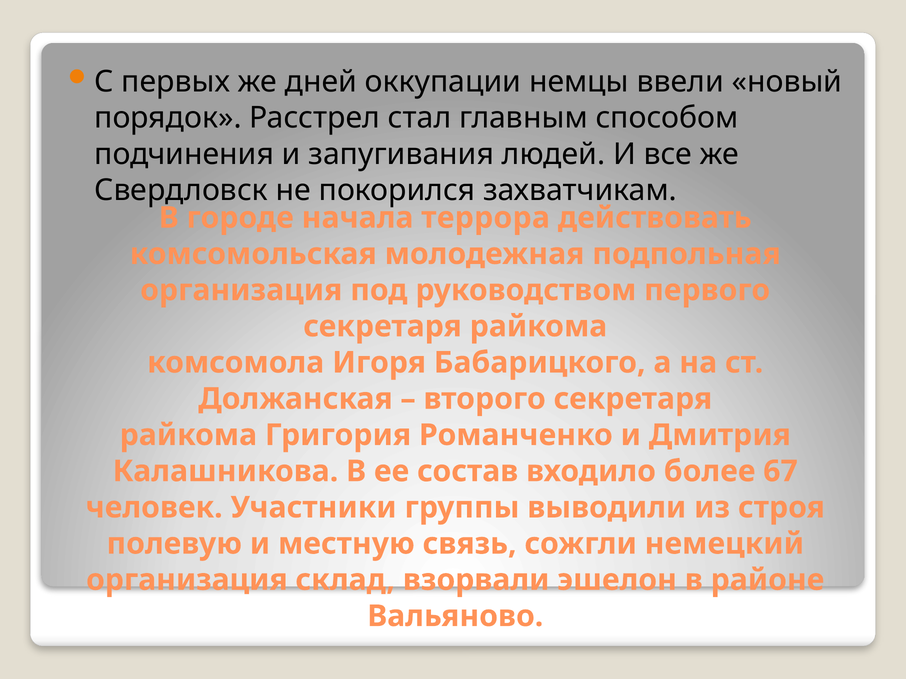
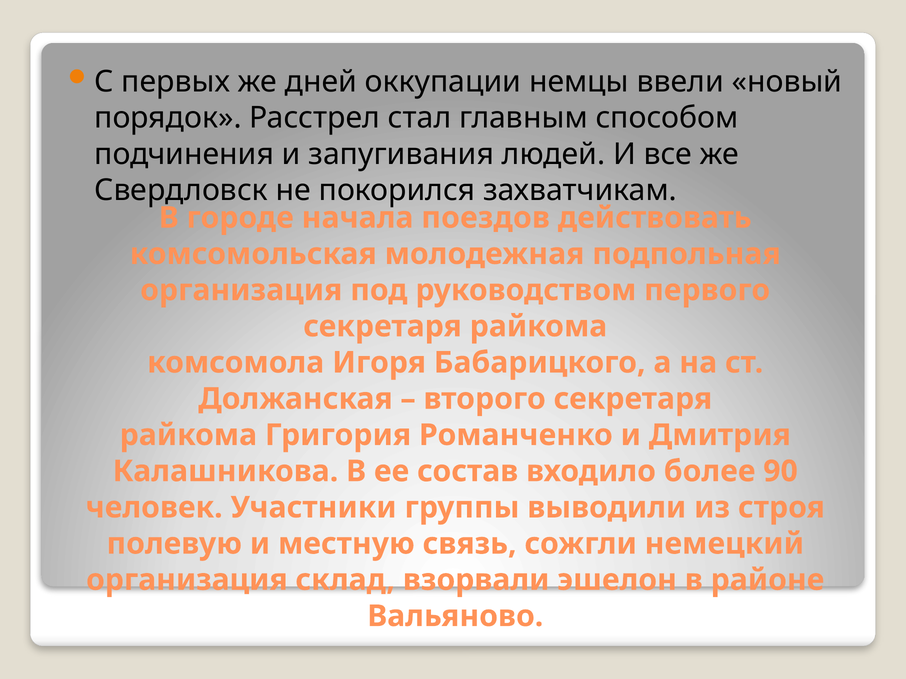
террора: террора -> поездов
67: 67 -> 90
